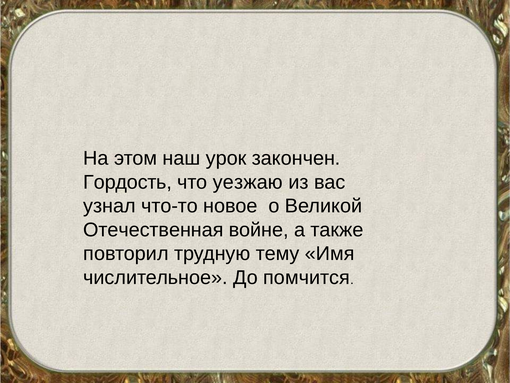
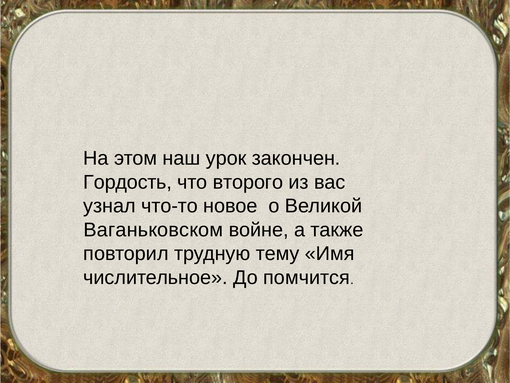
уезжаю: уезжаю -> второго
Отечественная: Отечественная -> Ваганьковском
